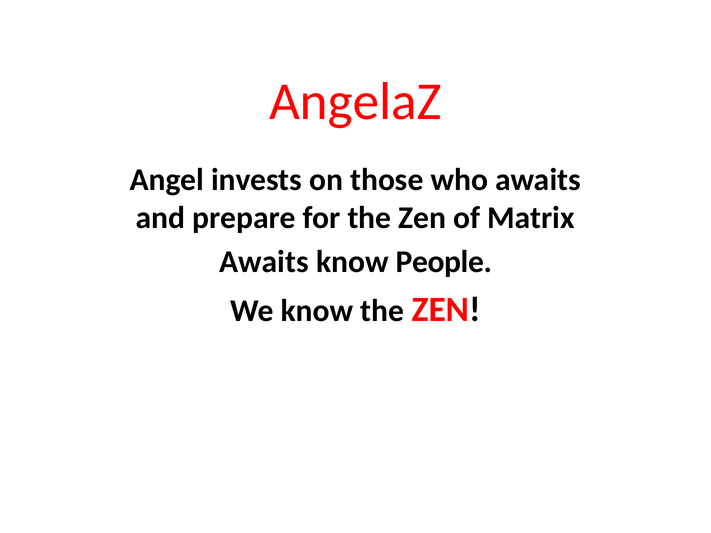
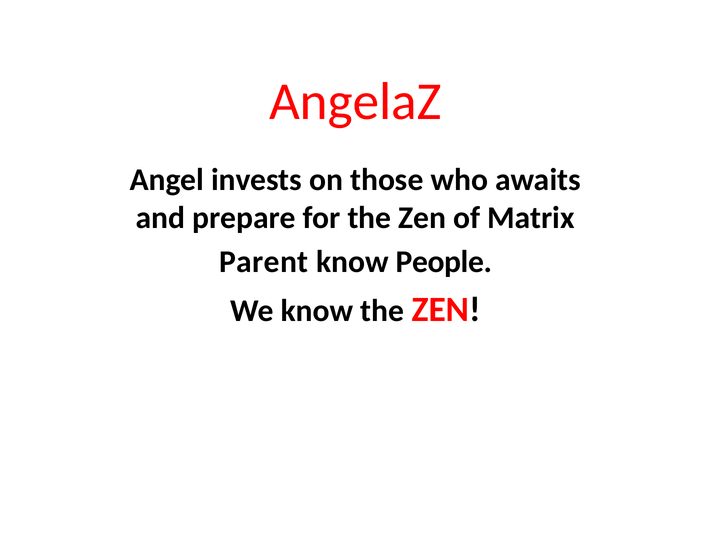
Awaits at (264, 262): Awaits -> Parent
